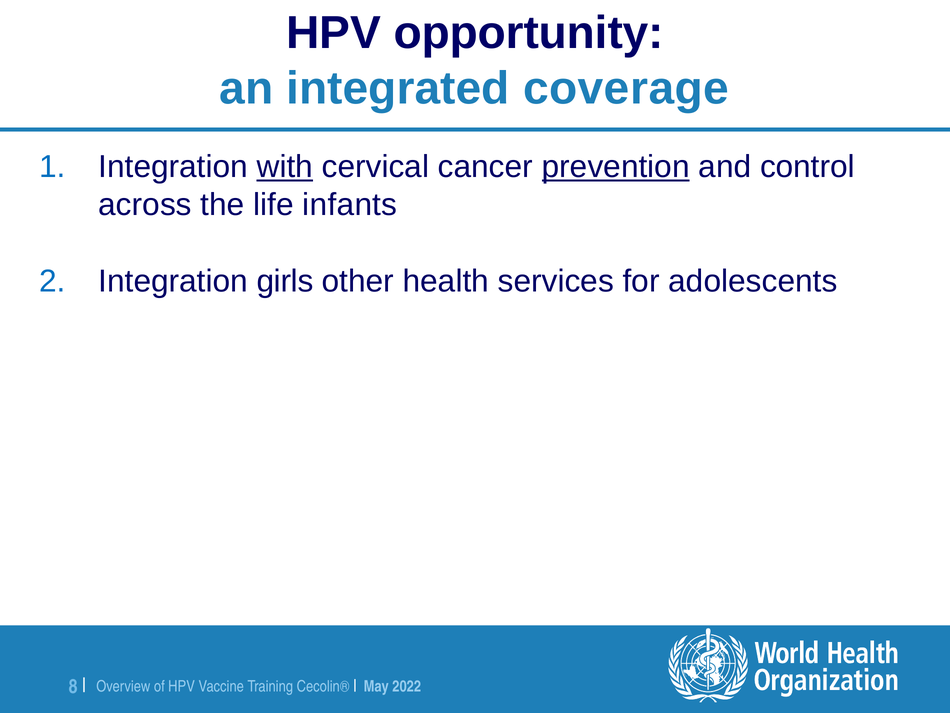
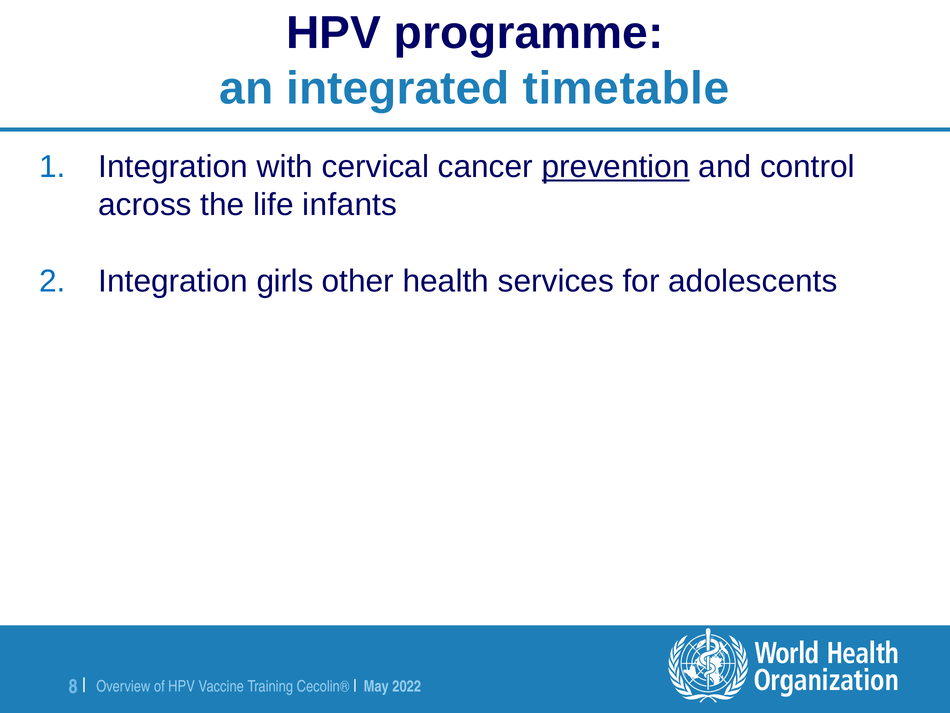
opportunity: opportunity -> programme
coverage: coverage -> timetable
with underline: present -> none
